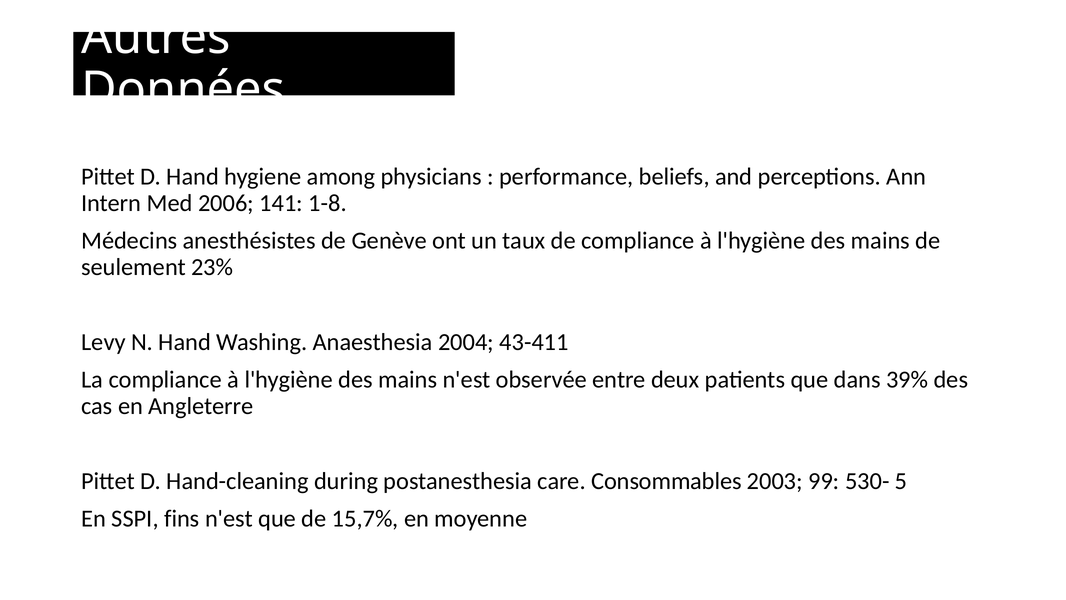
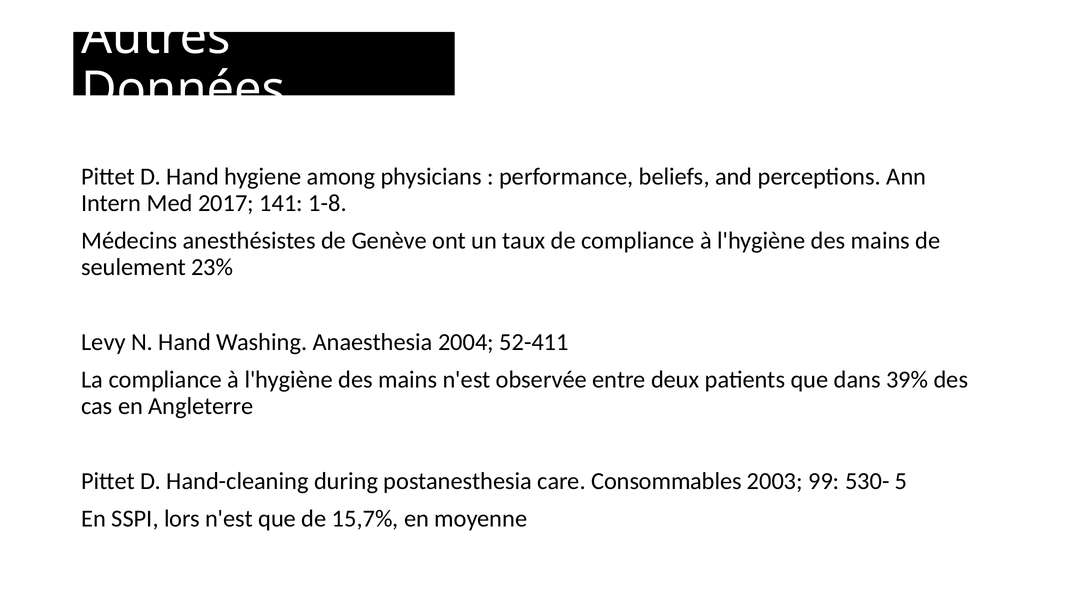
2006: 2006 -> 2017
43-411: 43-411 -> 52-411
fins: fins -> lors
